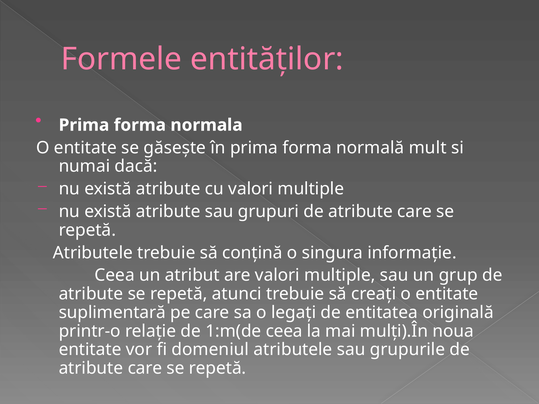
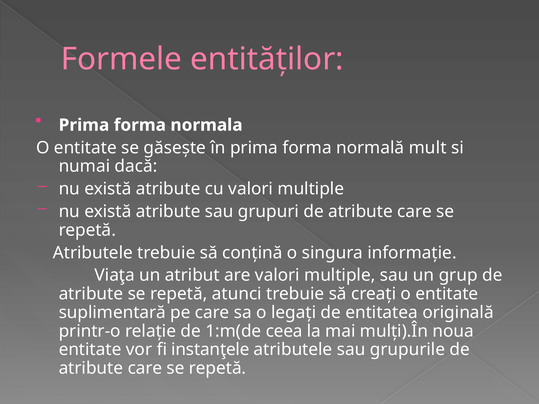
Ceea at (115, 275): Ceea -> Viaţa
domeniul: domeniul -> instanţele
